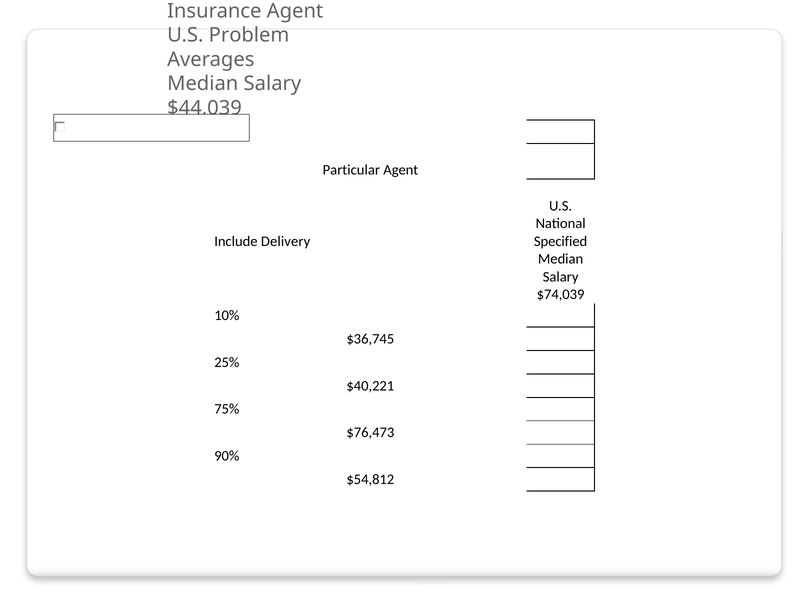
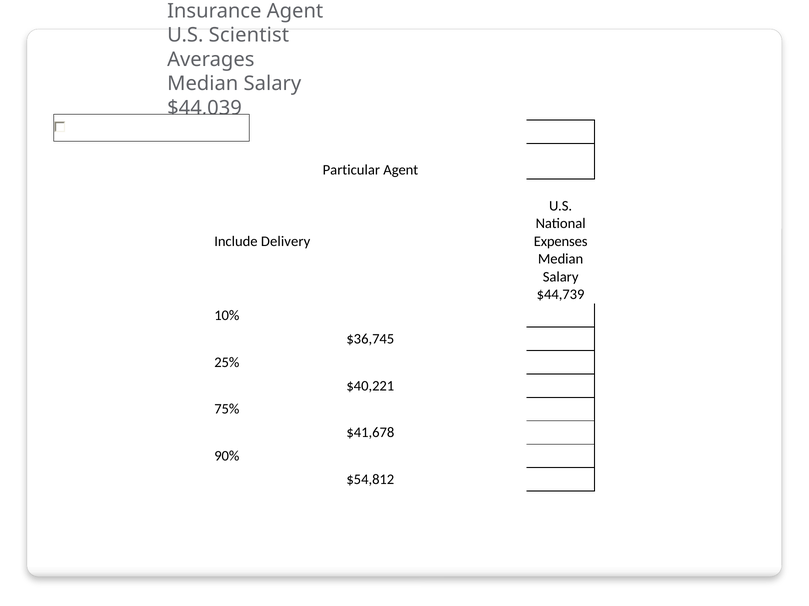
Problem: Problem -> Scientist
Specified: Specified -> Expenses
$74,039: $74,039 -> $44,739
$76,473: $76,473 -> $41,678
